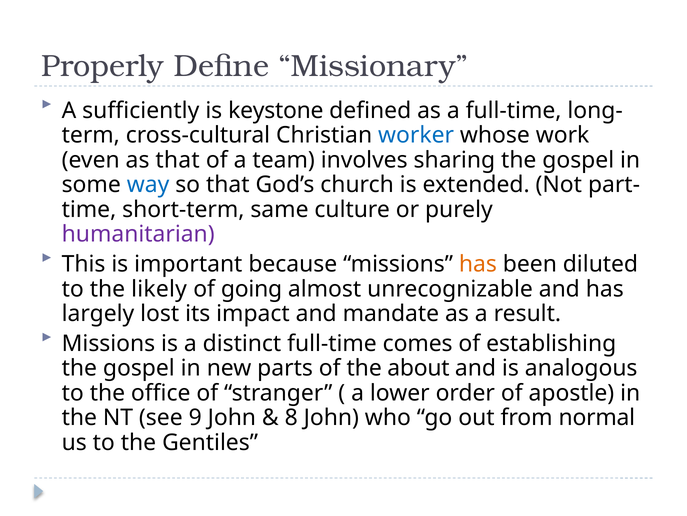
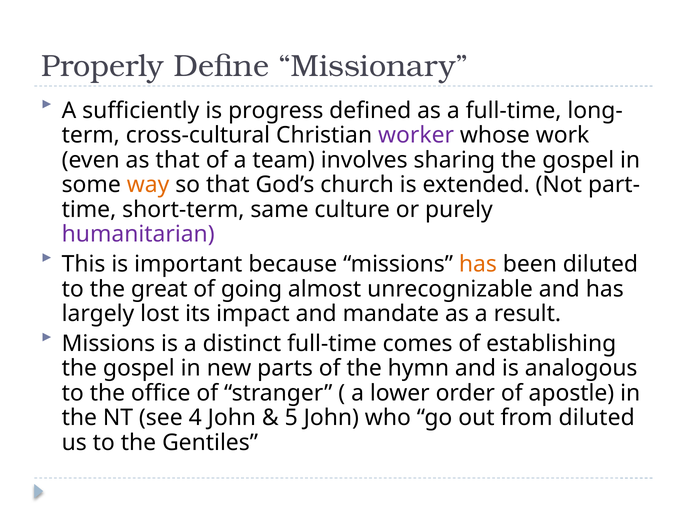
keystone: keystone -> progress
worker colour: blue -> purple
way colour: blue -> orange
likely: likely -> great
about: about -> hymn
9: 9 -> 4
8: 8 -> 5
from normal: normal -> diluted
